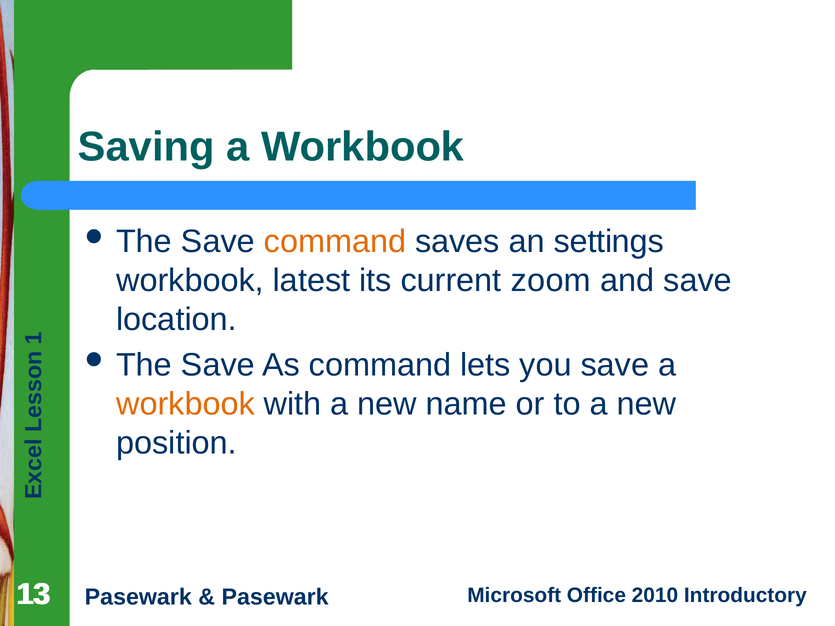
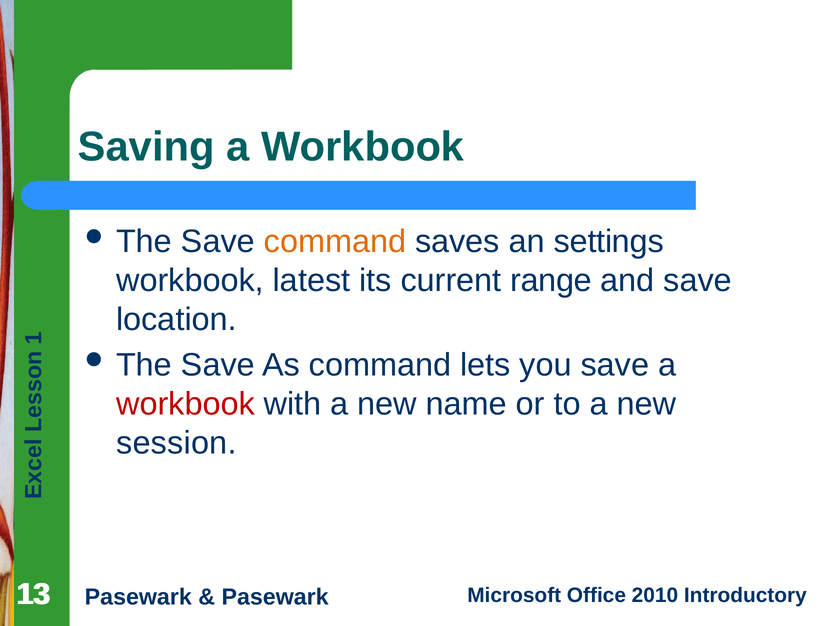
zoom: zoom -> range
workbook at (186, 404) colour: orange -> red
position: position -> session
